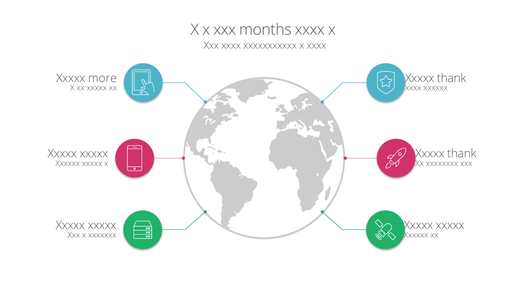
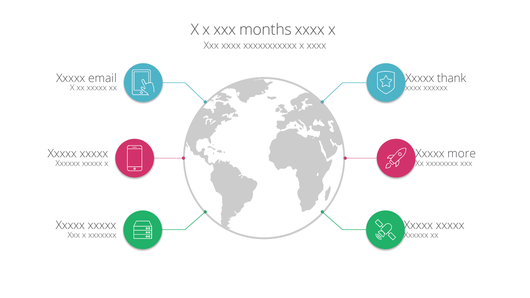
more: more -> email
thank at (462, 154): thank -> more
